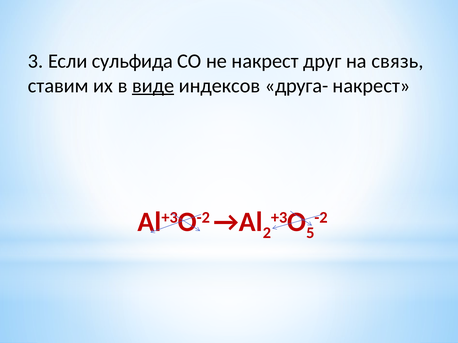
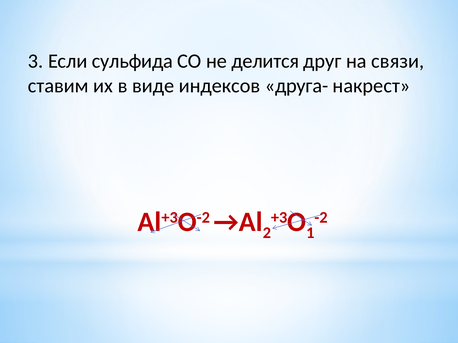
не накрест: накрест -> делится
связь: связь -> связи
виде underline: present -> none
5: 5 -> 1
